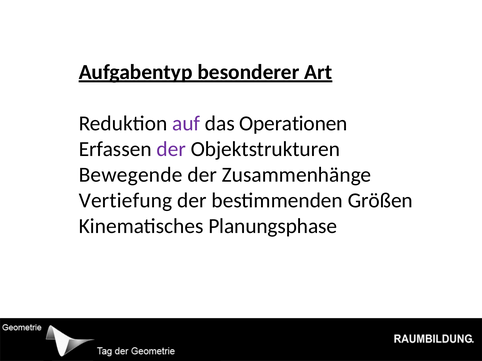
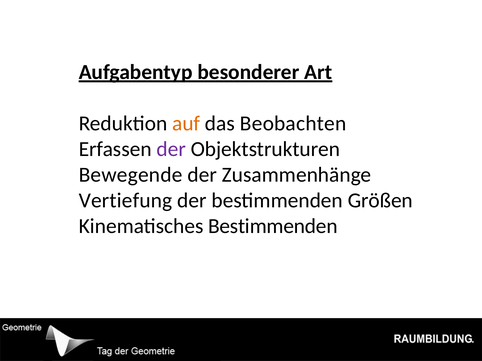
auf colour: purple -> orange
Operationen: Operationen -> Beobachten
Kinematisches Planungsphase: Planungsphase -> Bestimmenden
